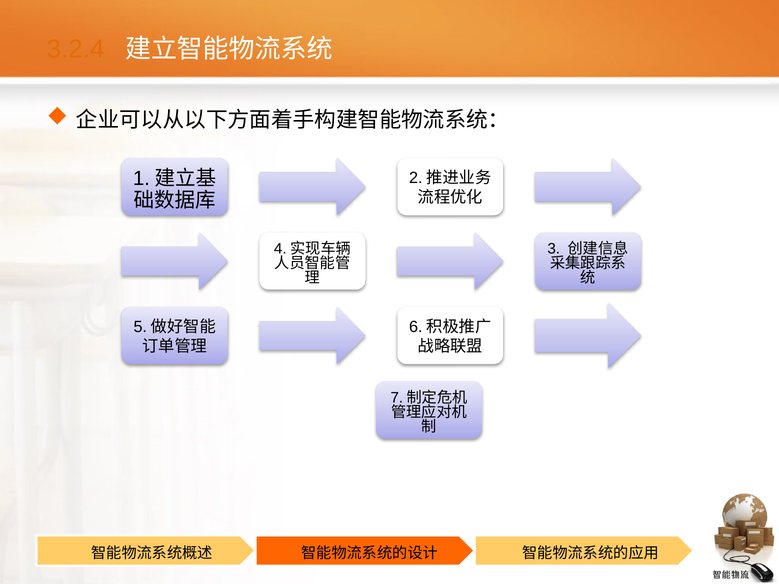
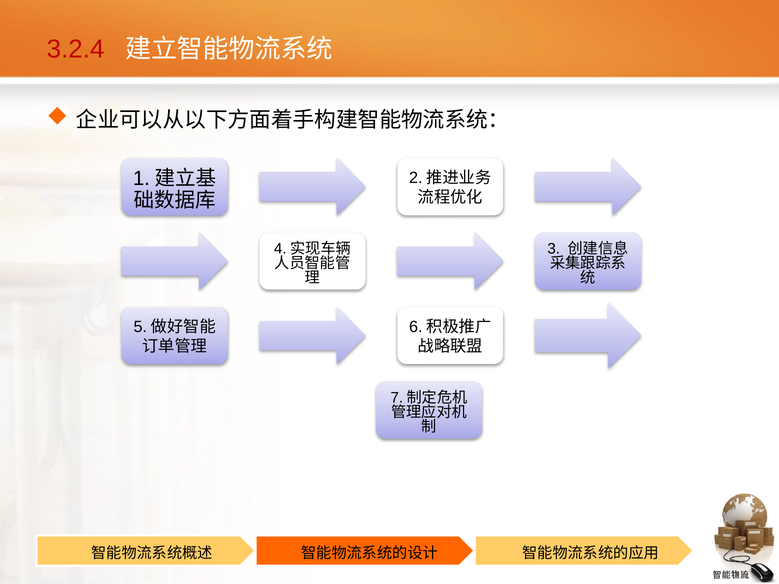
3.2.4 colour: orange -> red
